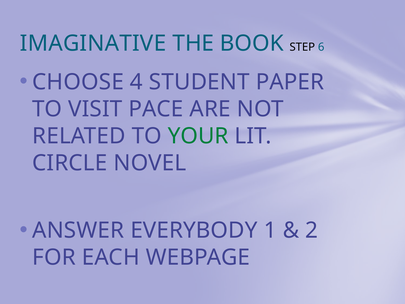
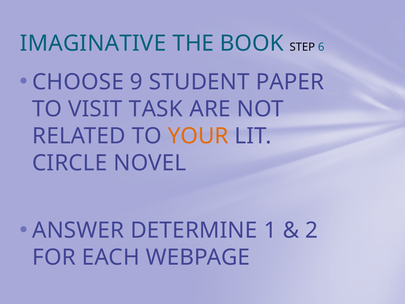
4: 4 -> 9
PACE: PACE -> TASK
YOUR colour: green -> orange
EVERYBODY: EVERYBODY -> DETERMINE
